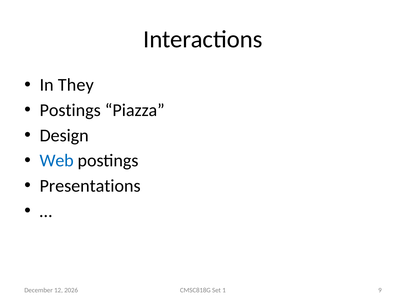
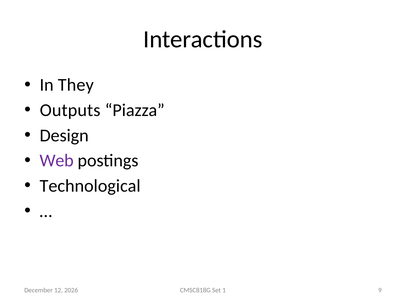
Postings at (70, 110): Postings -> Outputs
Web colour: blue -> purple
Presentations: Presentations -> Technological
